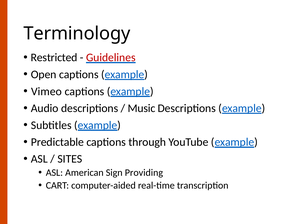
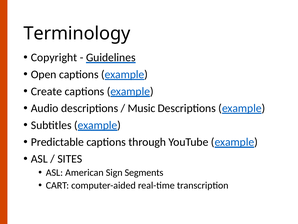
Restricted: Restricted -> Copyright
Guidelines colour: red -> black
Vimeo: Vimeo -> Create
Providing: Providing -> Segments
